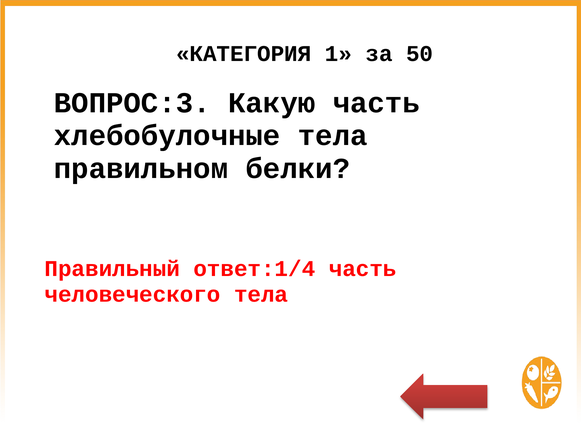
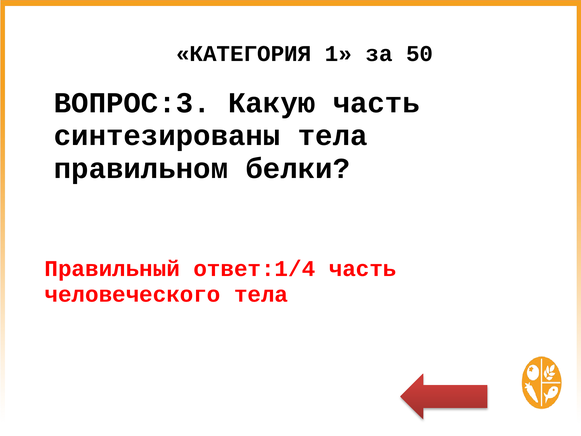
хлебобулочные: хлебобулочные -> синтезированы
